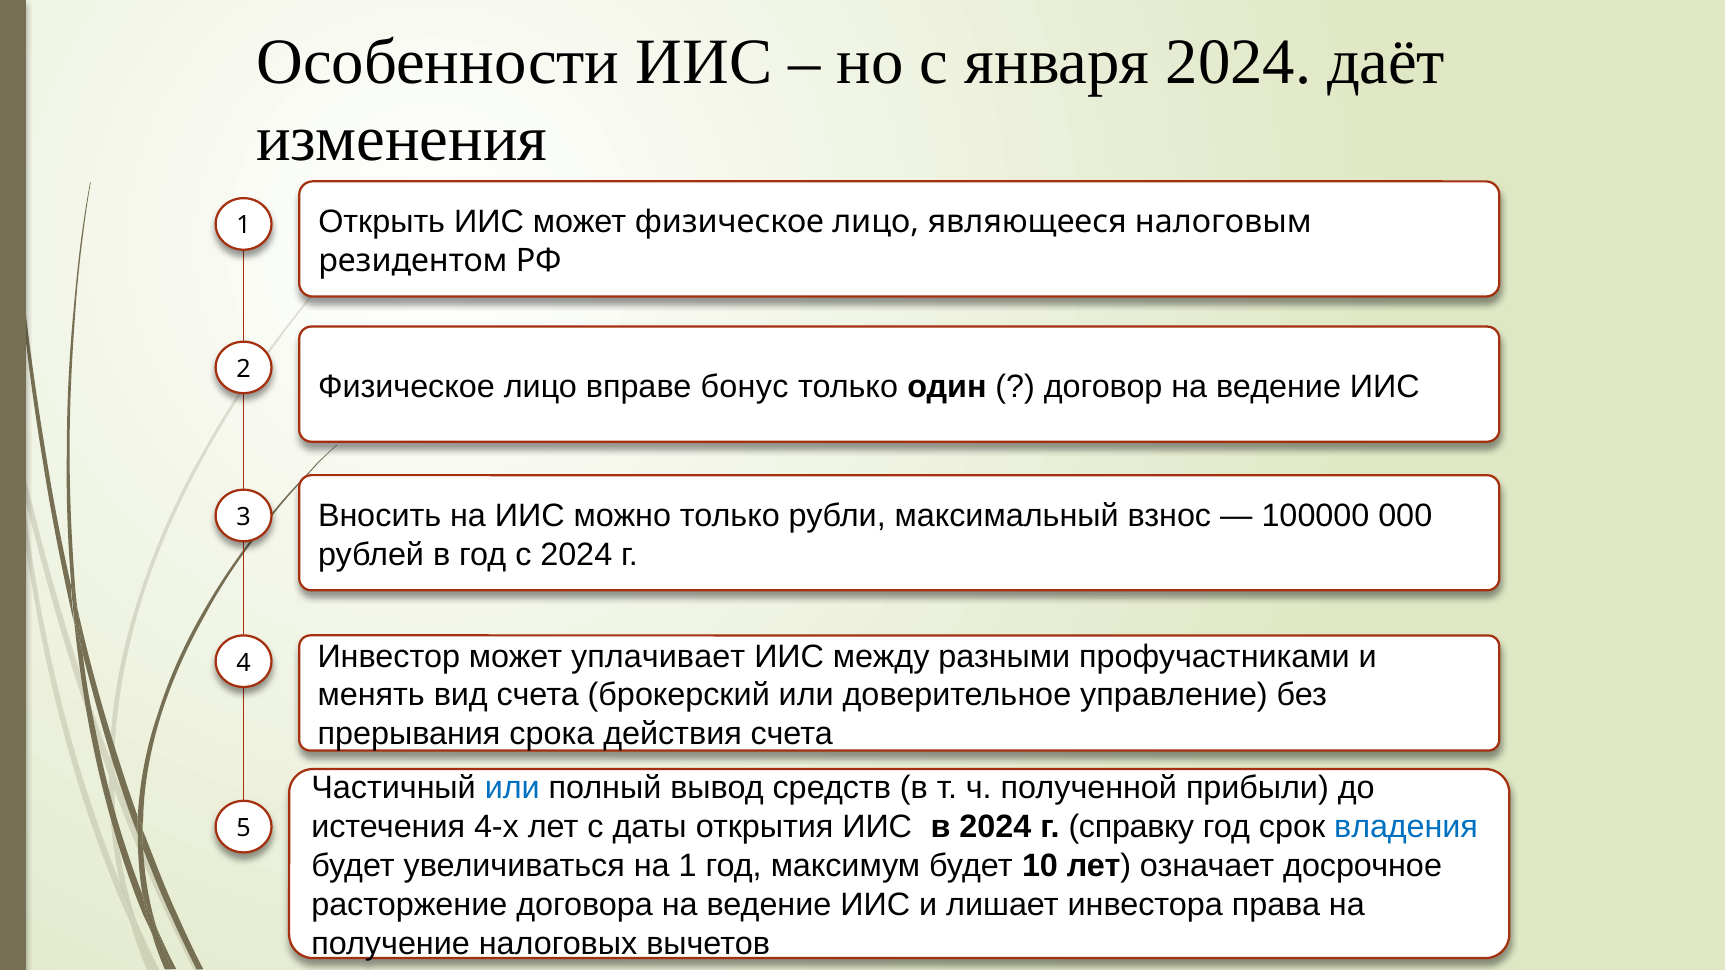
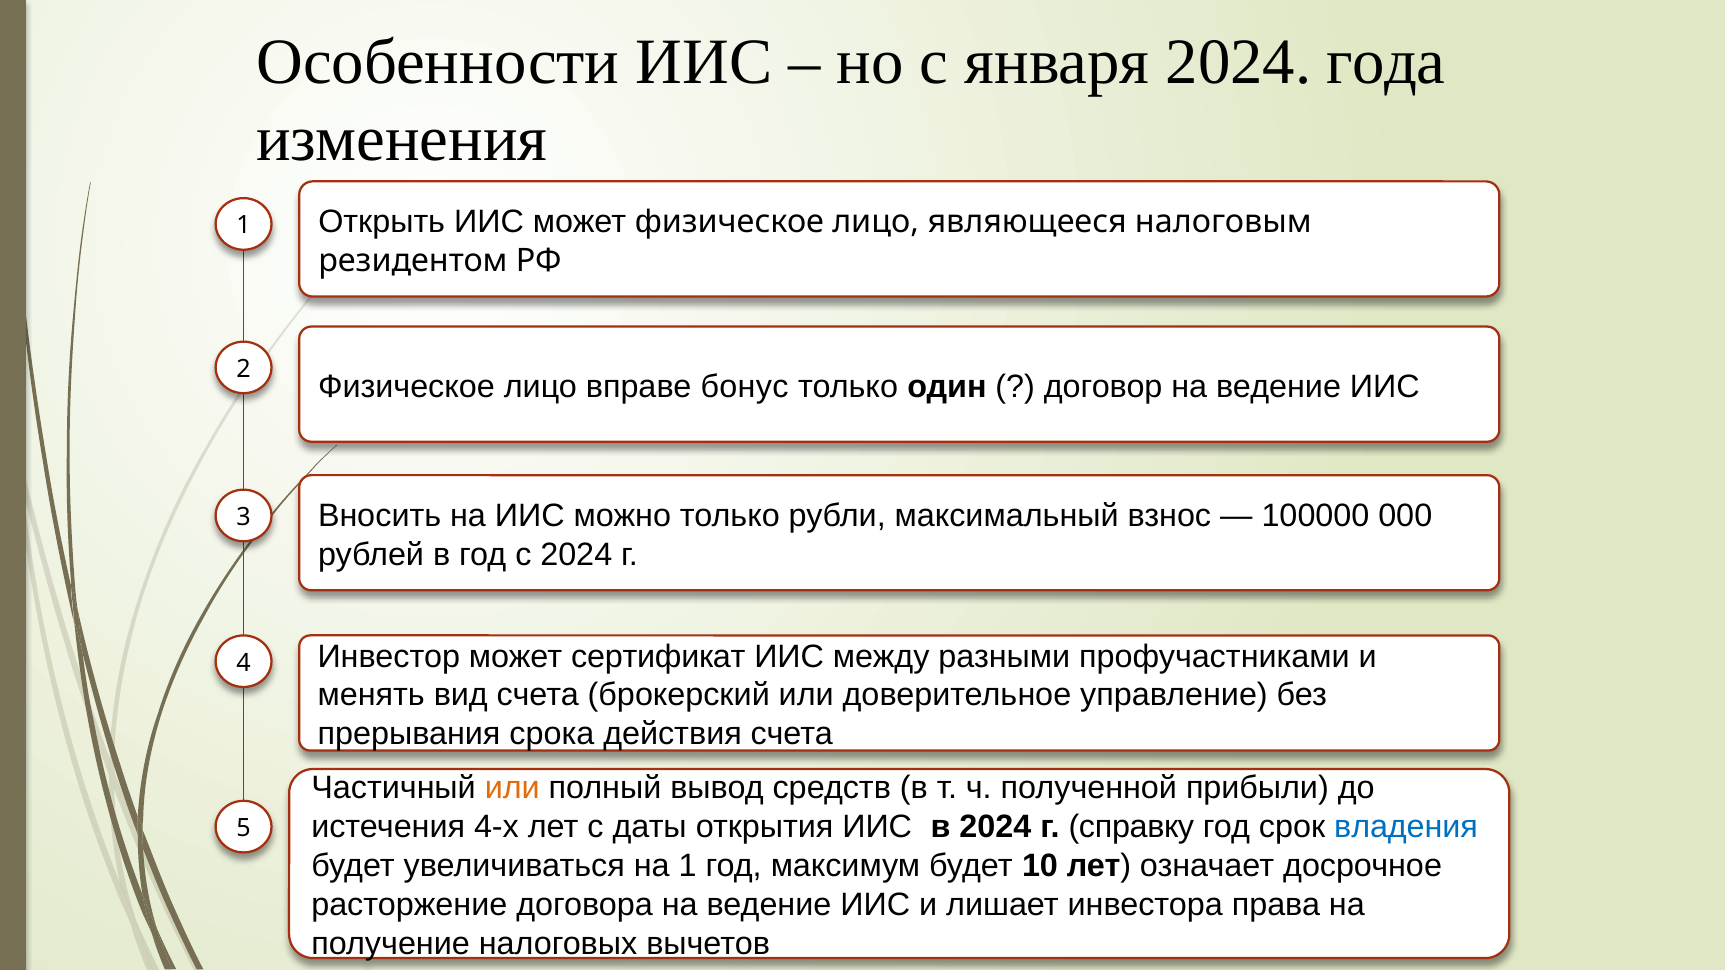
даёт: даёт -> года
уплачивает: уплачивает -> сертификат
или at (512, 788) colour: blue -> orange
